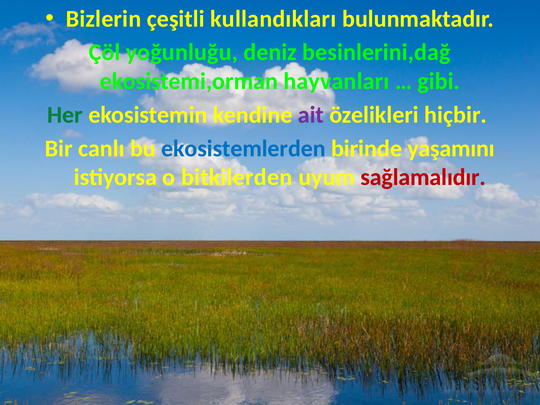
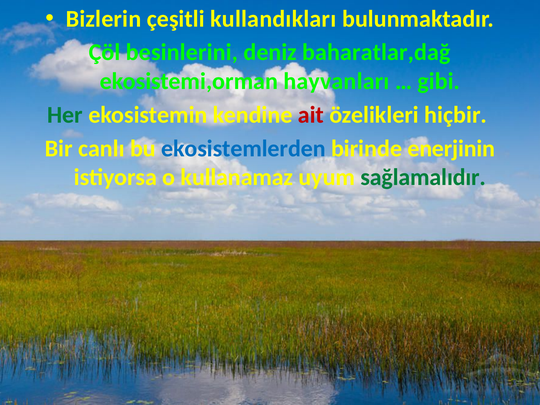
yoğunluğu: yoğunluğu -> besinlerini
besinlerini,dağ: besinlerini,dağ -> baharatlar,dağ
ait colour: purple -> red
yaşamını: yaşamını -> enerjinin
bitkilerden: bitkilerden -> kullanamaz
sağlamalıdır colour: red -> green
